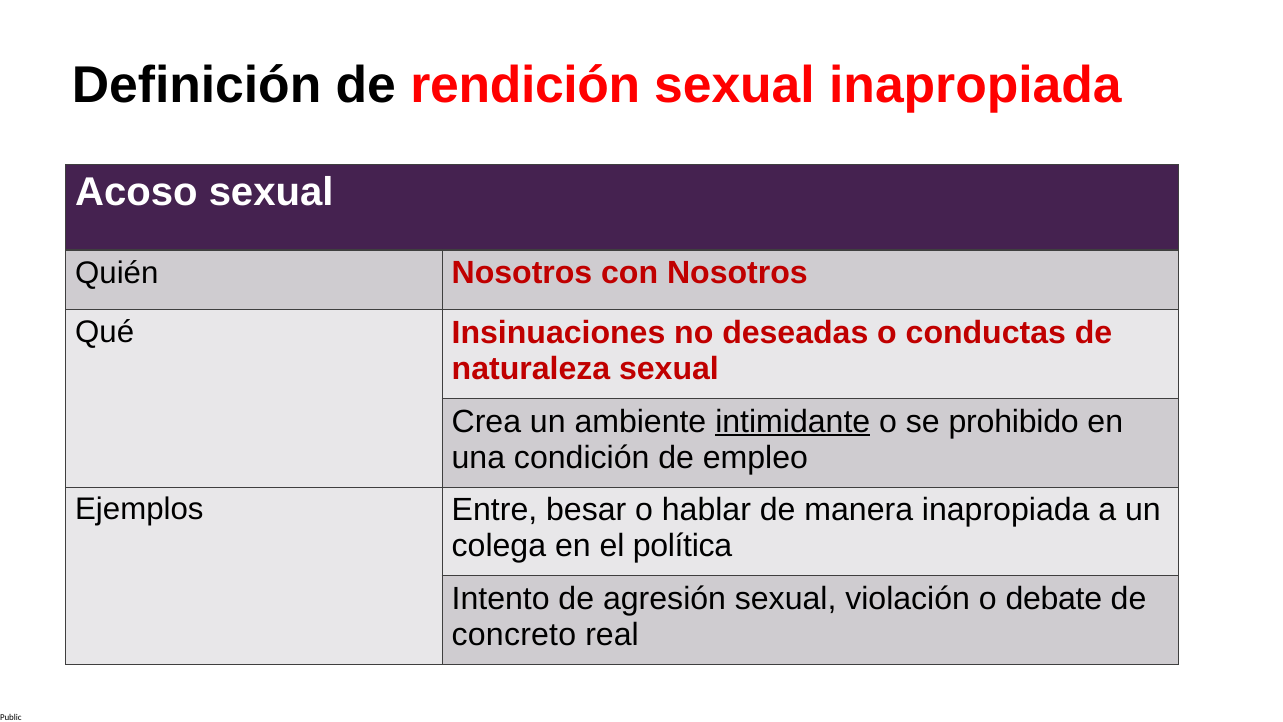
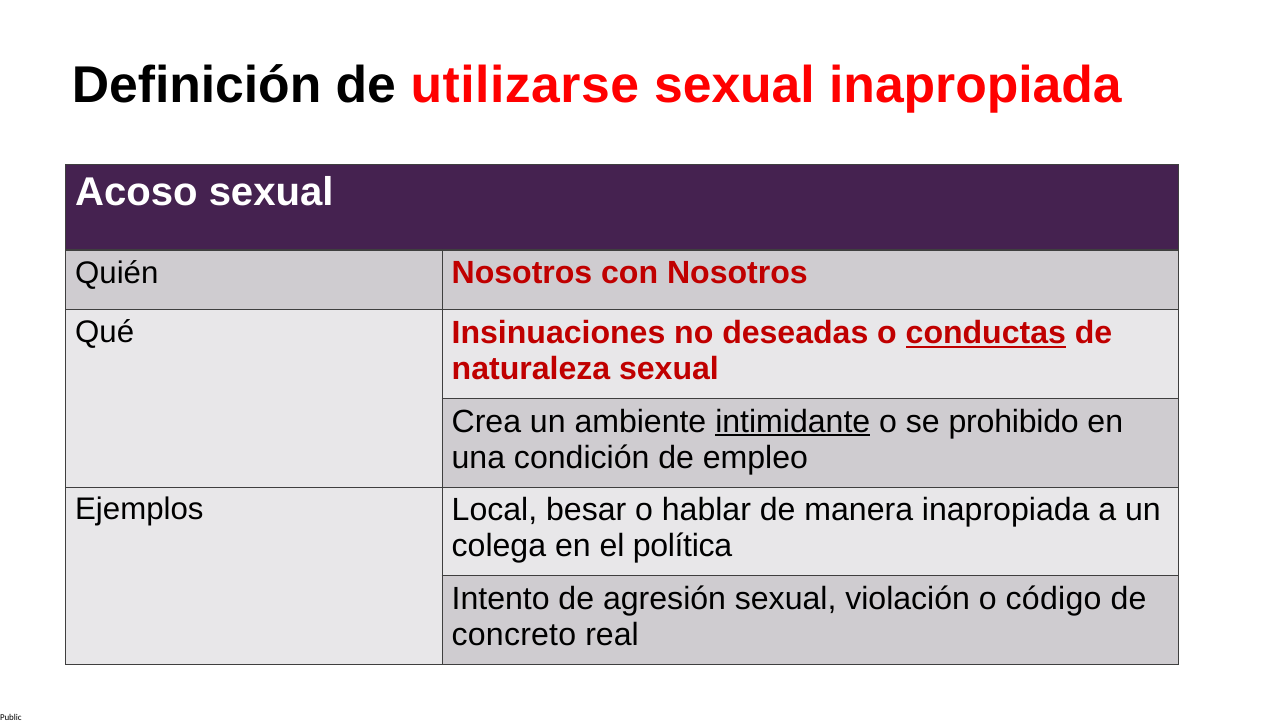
rendición: rendición -> utilizarse
conductas underline: none -> present
Entre: Entre -> Local
debate: debate -> código
